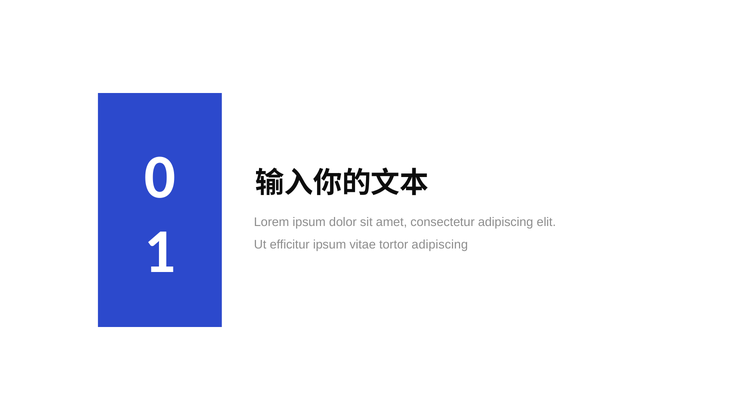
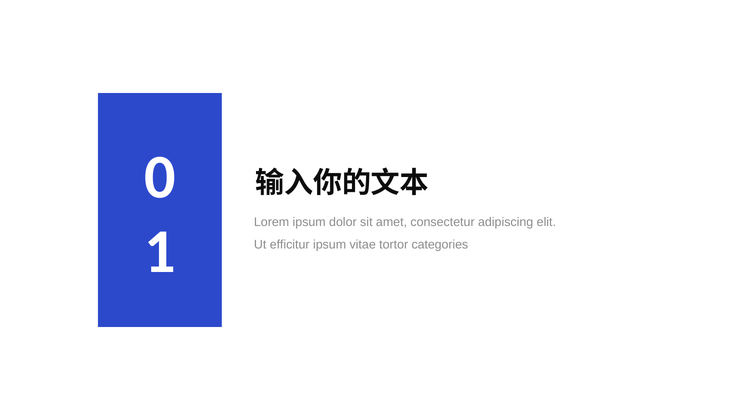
tortor adipiscing: adipiscing -> categories
